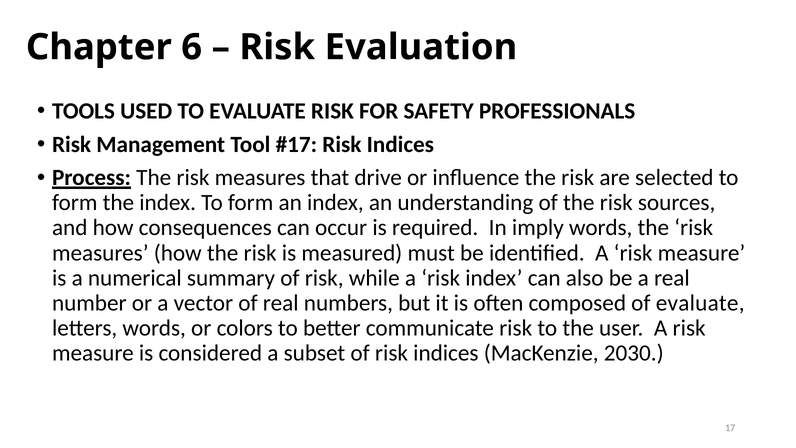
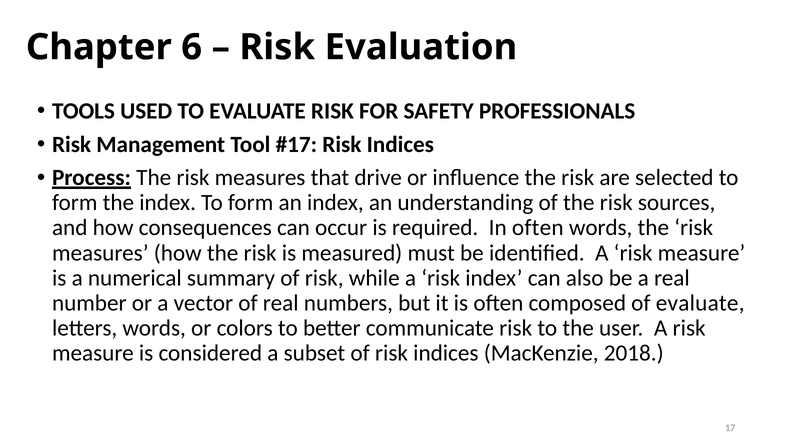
In imply: imply -> often
2030: 2030 -> 2018
